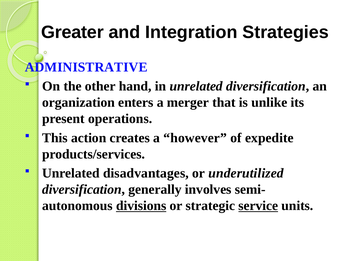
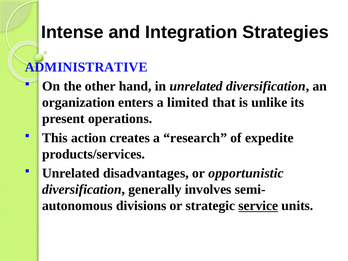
Greater: Greater -> Intense
merger: merger -> limited
however: however -> research
underutilized: underutilized -> opportunistic
divisions underline: present -> none
